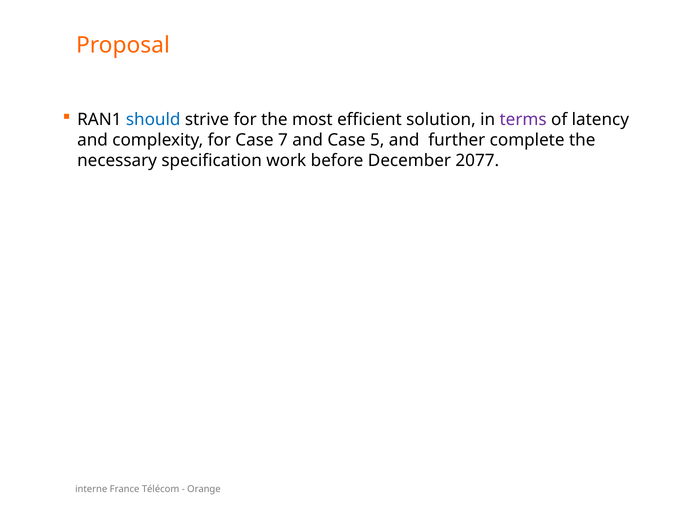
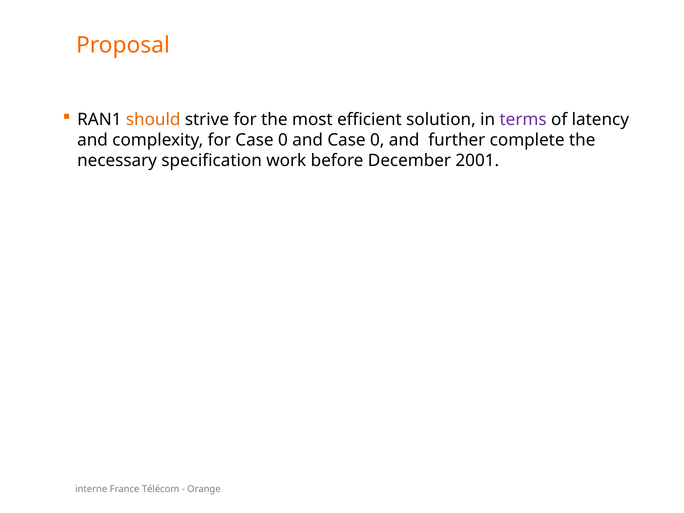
should colour: blue -> orange
for Case 7: 7 -> 0
and Case 5: 5 -> 0
2077: 2077 -> 2001
